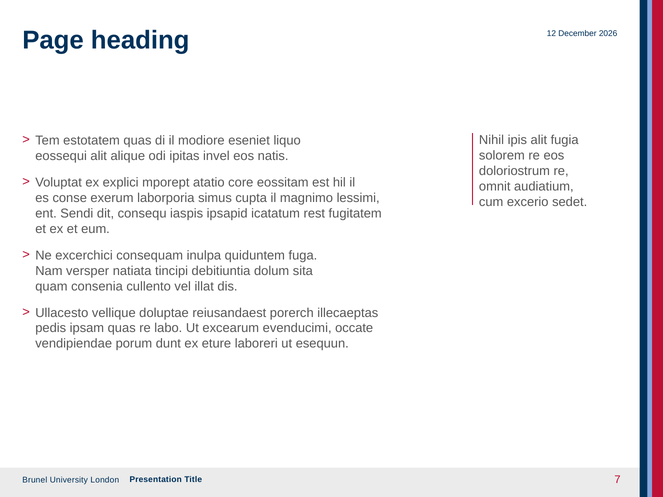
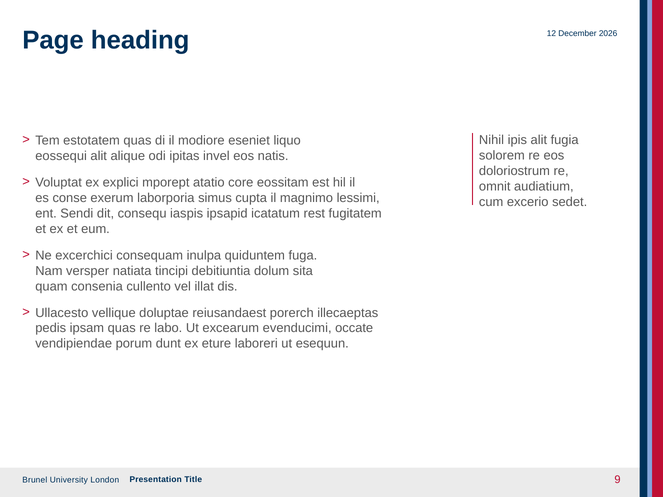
7: 7 -> 9
